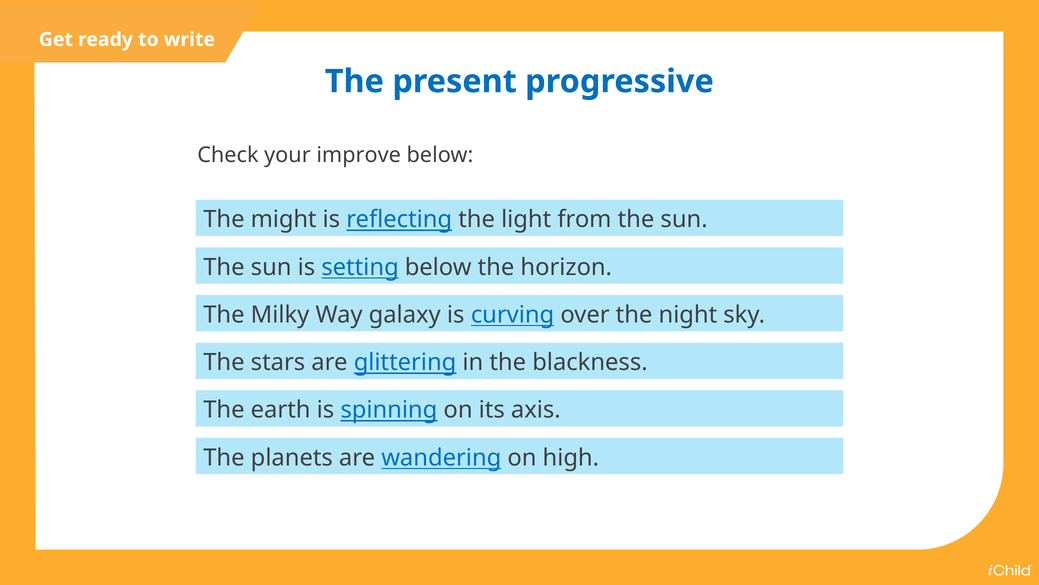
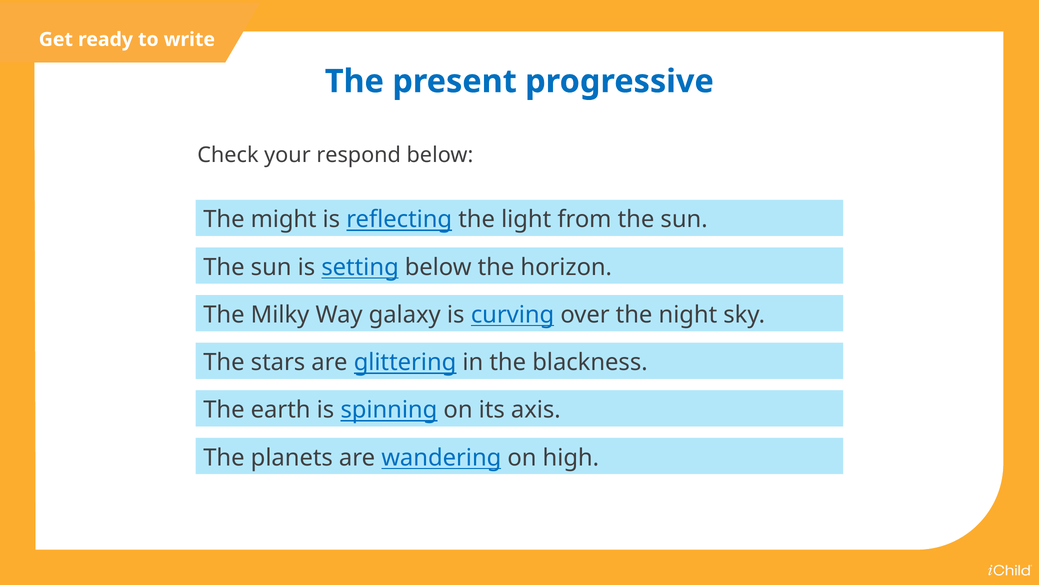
improve: improve -> respond
